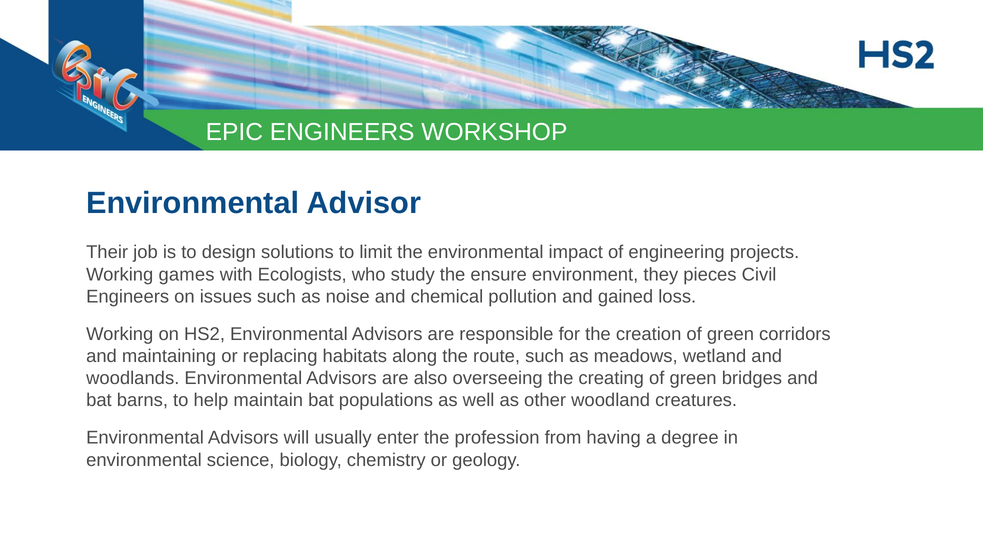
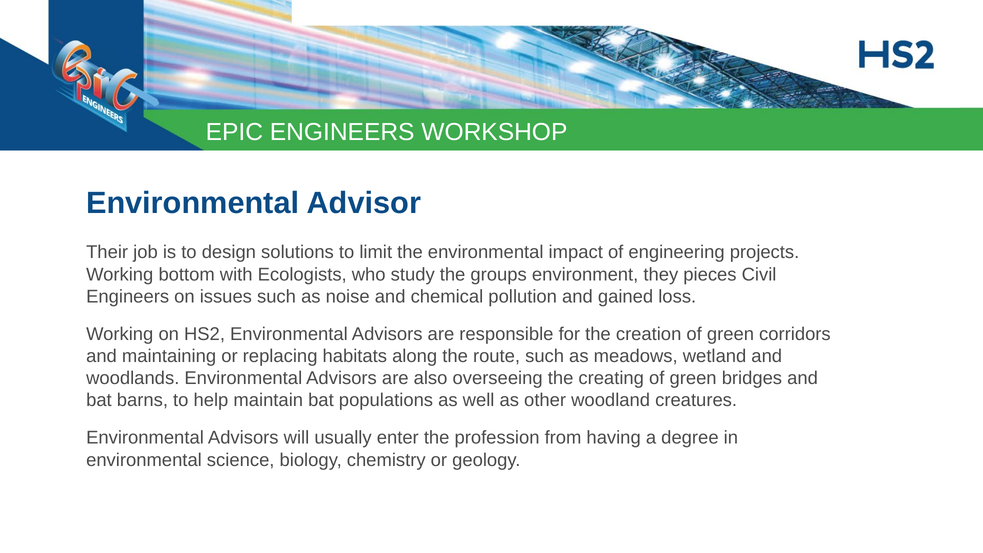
games: games -> bottom
ensure: ensure -> groups
